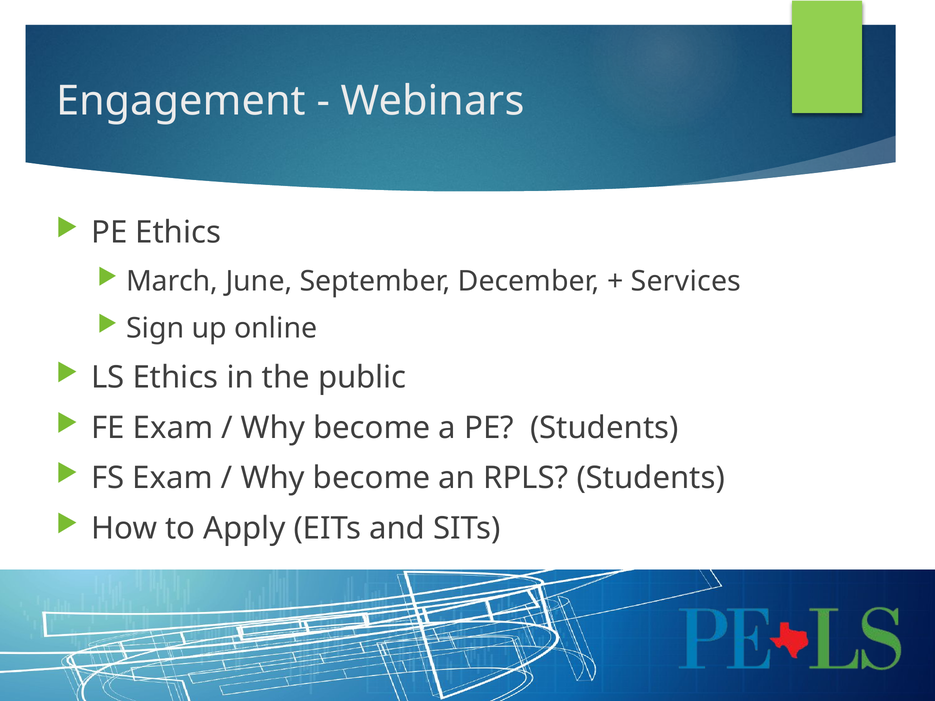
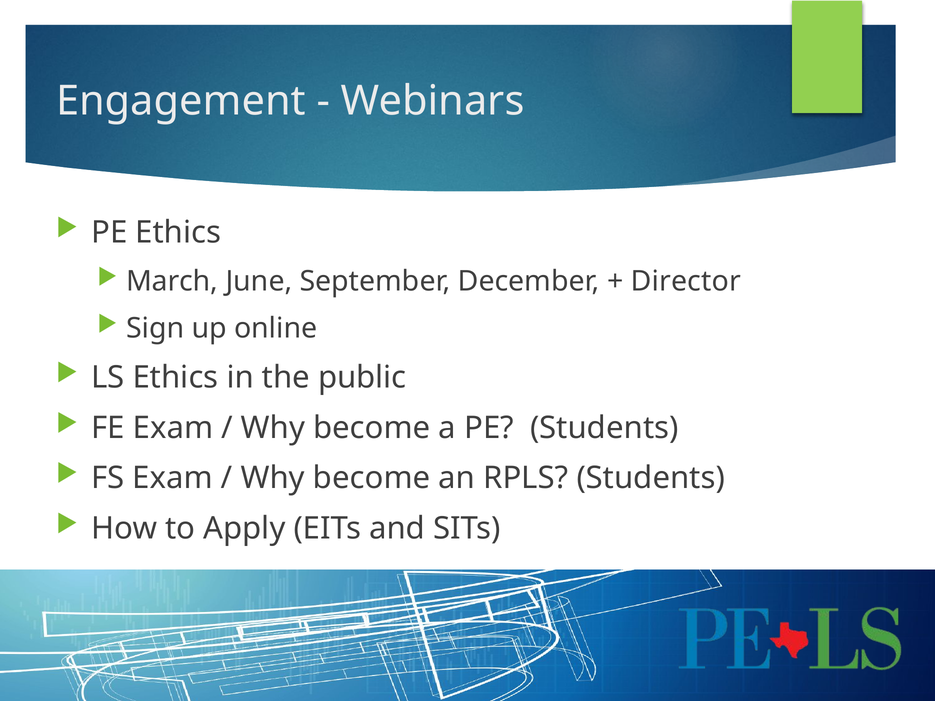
Services: Services -> Director
